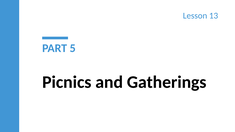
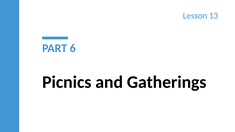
5: 5 -> 6
